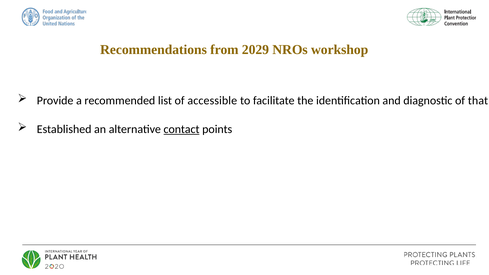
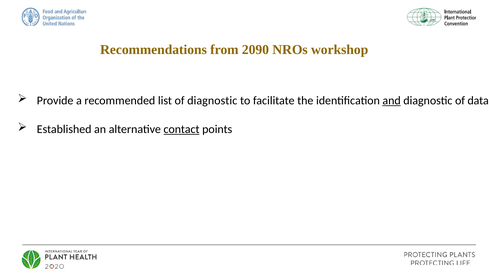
2029: 2029 -> 2090
of accessible: accessible -> diagnostic
and underline: none -> present
that: that -> data
